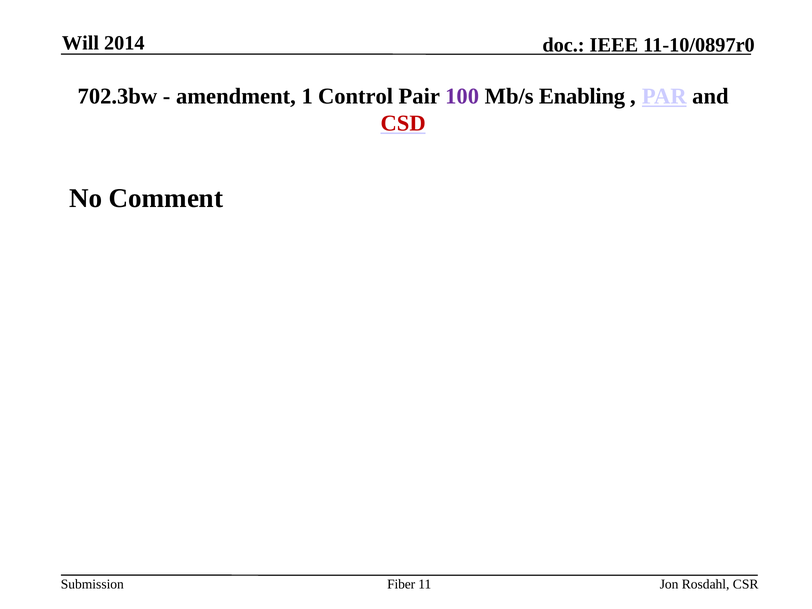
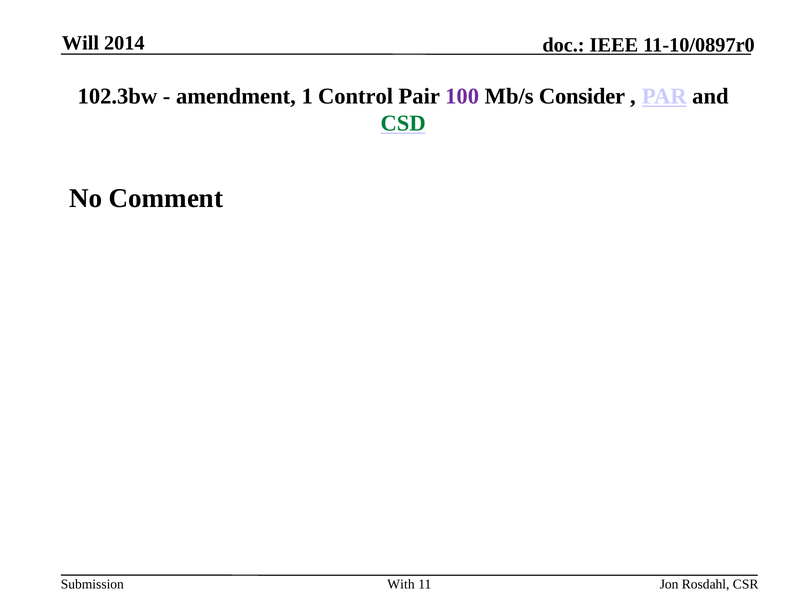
702.3bw: 702.3bw -> 102.3bw
Enabling: Enabling -> Consider
CSD colour: red -> green
Fiber: Fiber -> With
